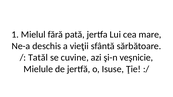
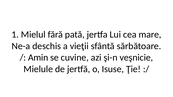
Tatăl: Tatăl -> Amin
